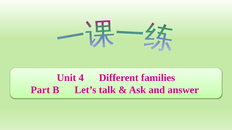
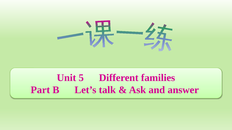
4: 4 -> 5
